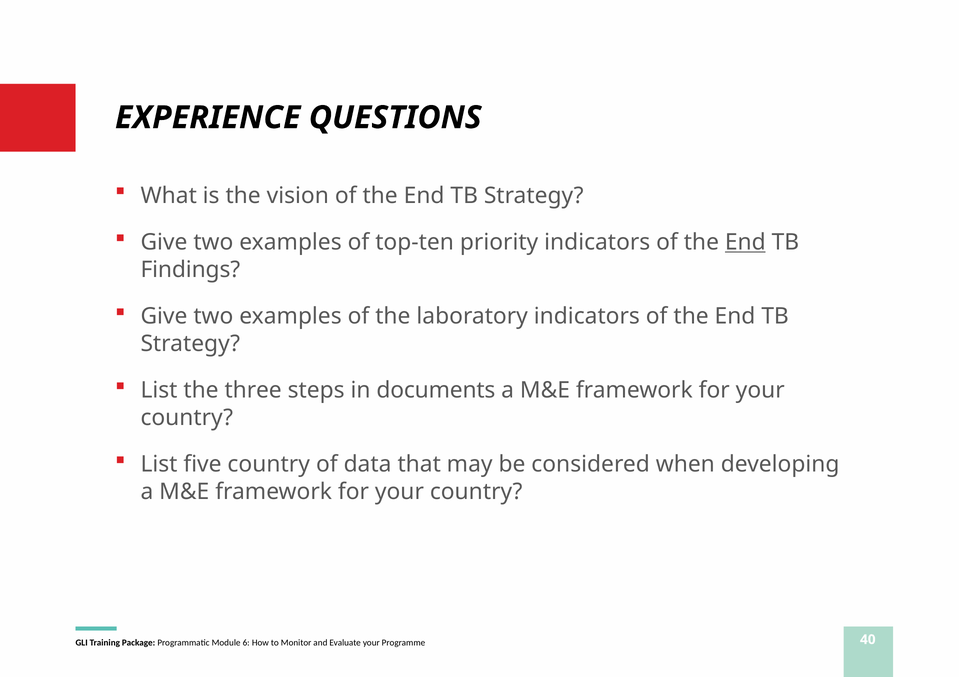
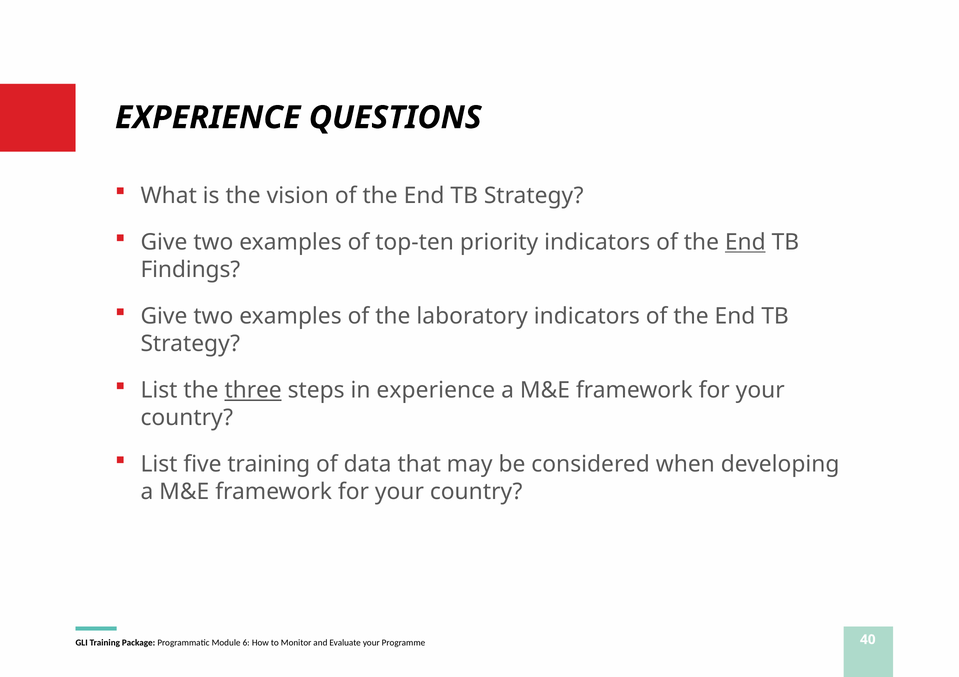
three underline: none -> present
in documents: documents -> experience
five country: country -> training
